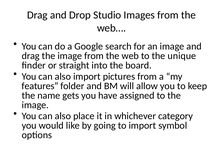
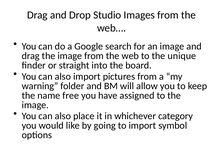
features: features -> warning
gets: gets -> free
